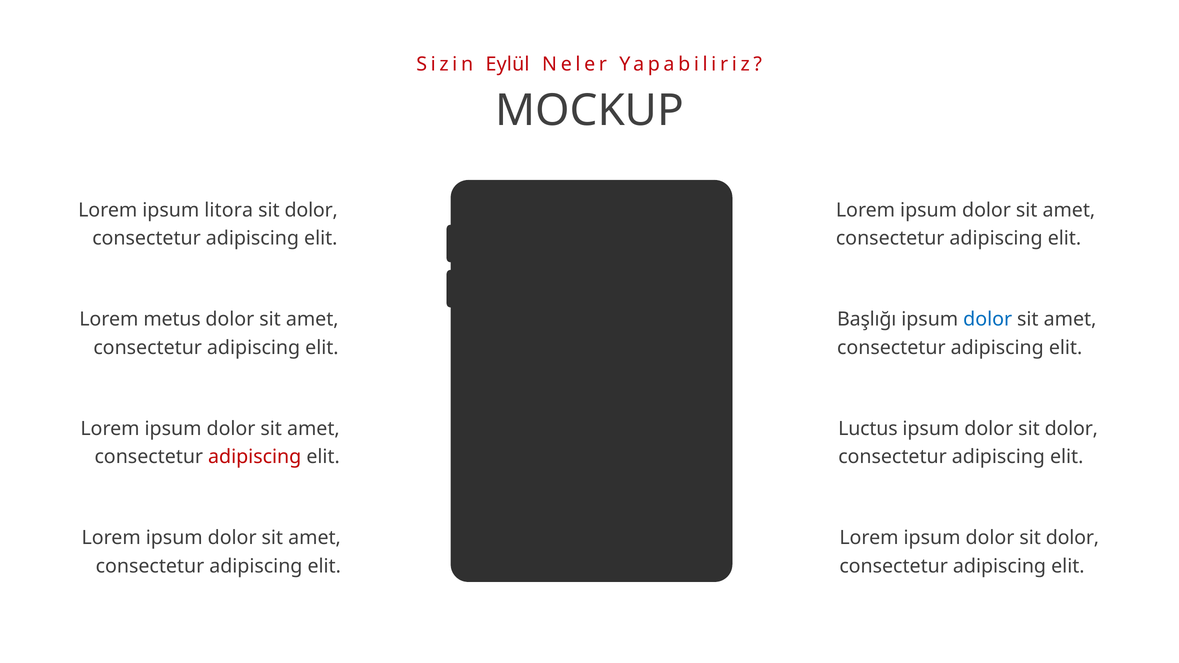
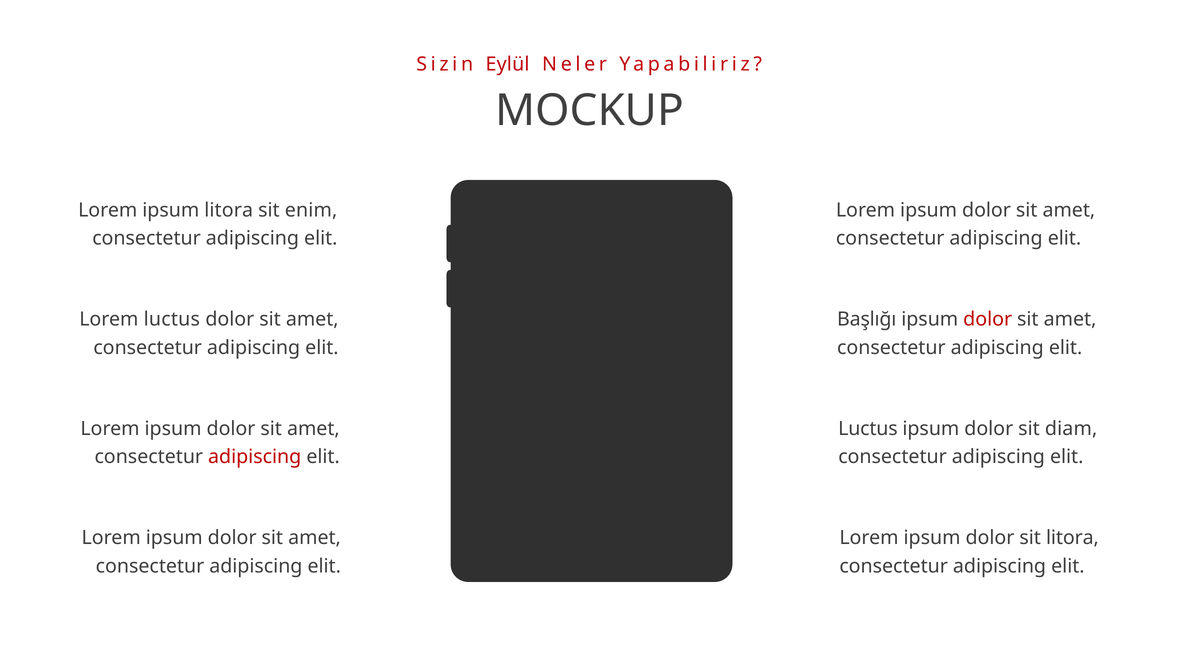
dolor at (311, 210): dolor -> enim
Lorem metus: metus -> luctus
dolor at (988, 319) colour: blue -> red
dolor at (1071, 429): dolor -> diam
dolor at (1072, 538): dolor -> litora
